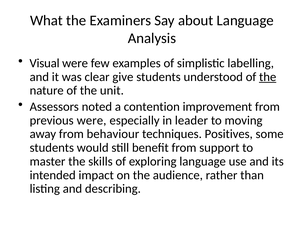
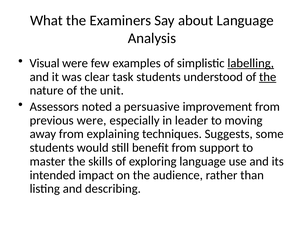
labelling underline: none -> present
give: give -> task
contention: contention -> persuasive
behaviour: behaviour -> explaining
Positives: Positives -> Suggests
